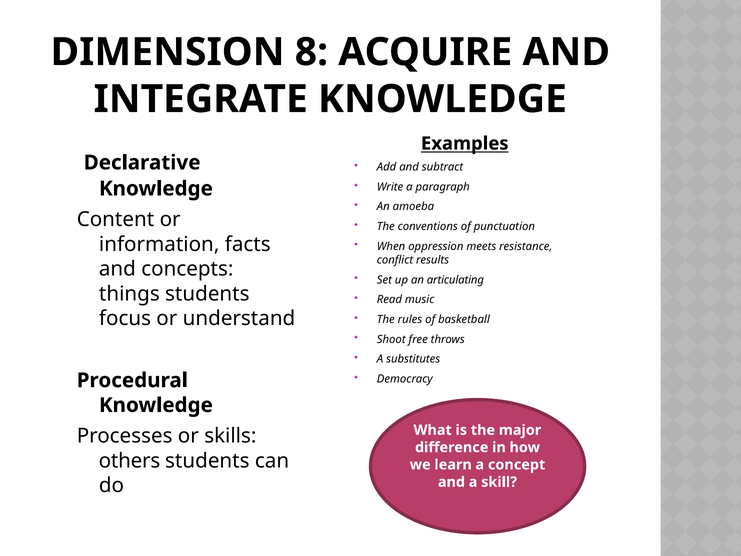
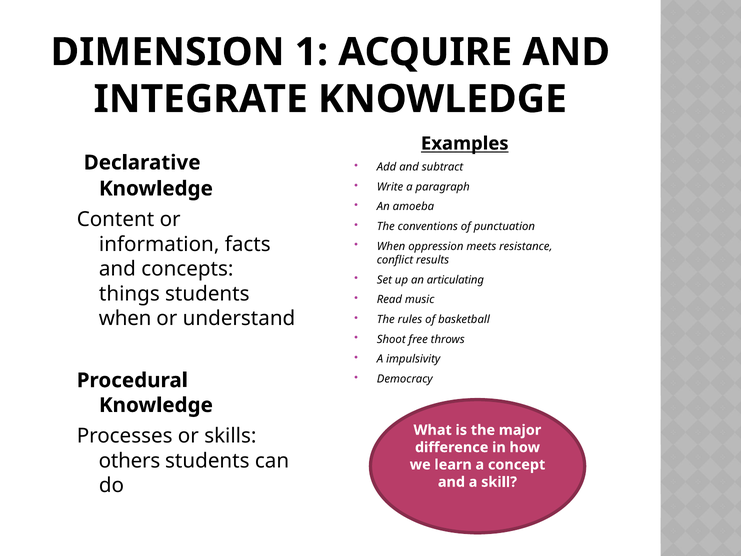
8: 8 -> 1
focus at (125, 318): focus -> when
substitutes: substitutes -> impulsivity
